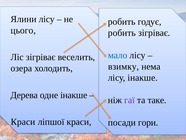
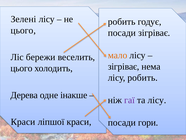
Ялини: Ялини -> Зелені
робить at (122, 33): робить -> посади
мало colour: blue -> orange
Ліс зігріває: зігріває -> бережи
взимку at (123, 66): взимку -> зігріває
озера at (21, 68): озера -> цього
лісу інакше: інакше -> робить
та таке: таке -> лісу
